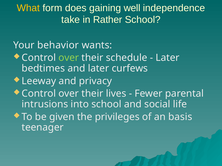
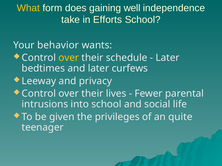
Rather: Rather -> Efforts
over at (69, 58) colour: light green -> yellow
basis: basis -> quite
